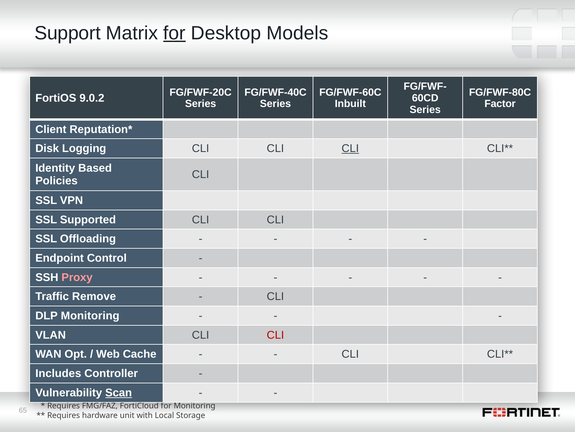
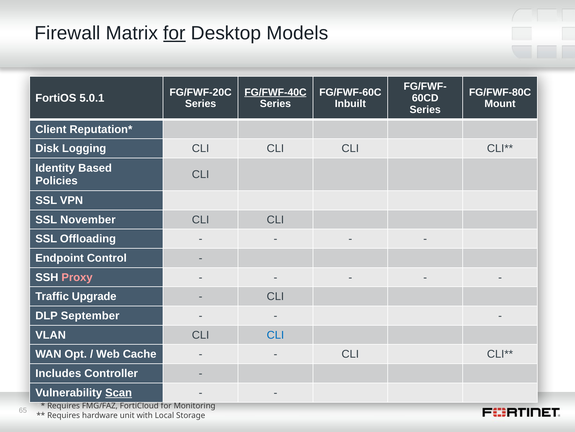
Support: Support -> Firewall
FG/FWF-40C underline: none -> present
9.0.2: 9.0.2 -> 5.0.1
Factor: Factor -> Mount
CLI at (350, 148) underline: present -> none
Supported: Supported -> November
Remove: Remove -> Upgrade
DLP Monitoring: Monitoring -> September
CLI at (275, 334) colour: red -> blue
